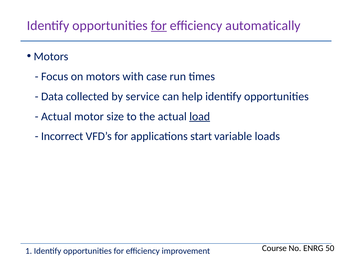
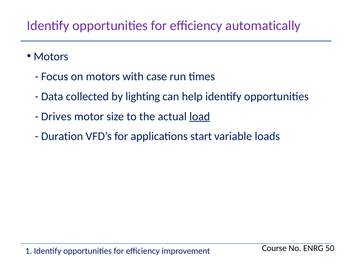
for at (159, 26) underline: present -> none
service: service -> lighting
Actual at (56, 116): Actual -> Drives
Incorrect: Incorrect -> Duration
